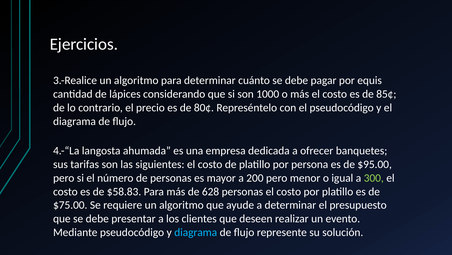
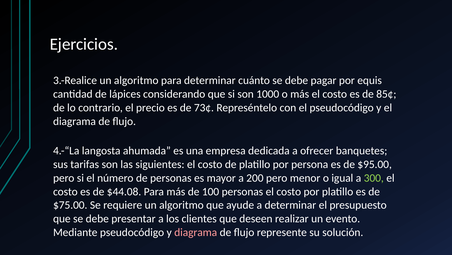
80¢: 80¢ -> 73¢
$58.83: $58.83 -> $44.08
628: 628 -> 100
diagrama at (196, 232) colour: light blue -> pink
